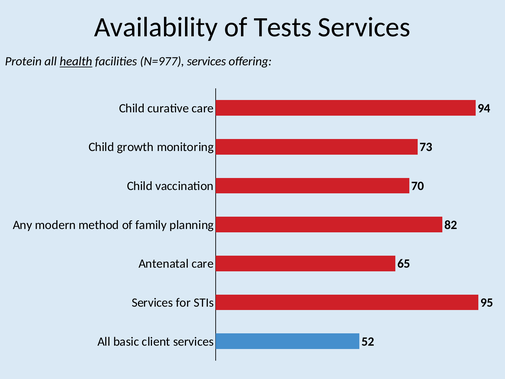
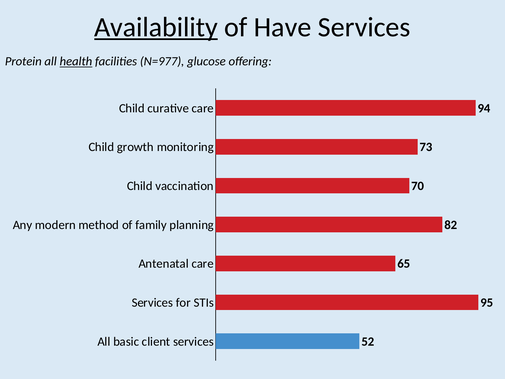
Availability underline: none -> present
Tests: Tests -> Have
N=977 services: services -> glucose
